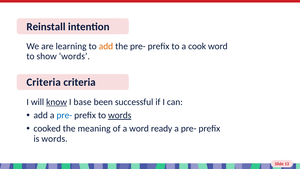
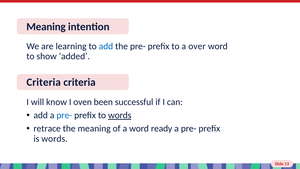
Reinstall at (46, 27): Reinstall -> Meaning
add at (106, 46) colour: orange -> blue
cook: cook -> over
show words: words -> added
know underline: present -> none
base: base -> oven
cooked: cooked -> retrace
